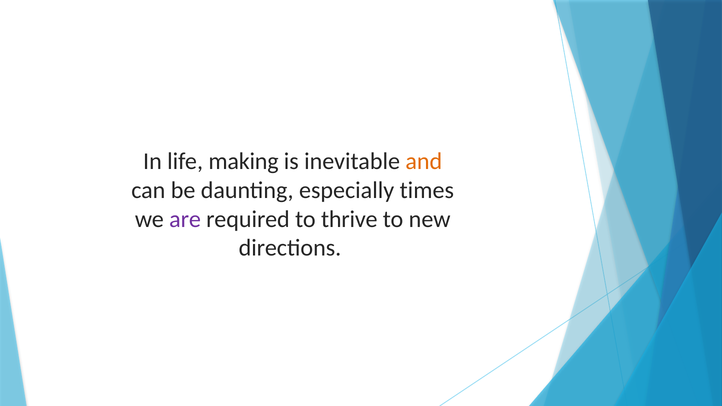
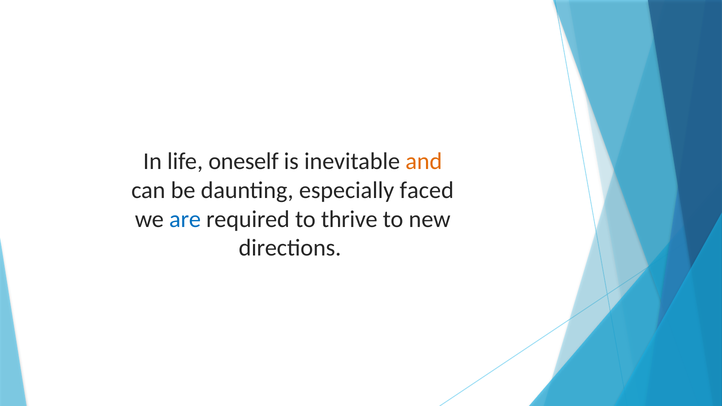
making: making -> oneself
times: times -> faced
are colour: purple -> blue
